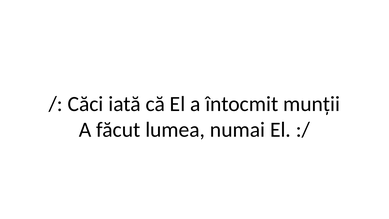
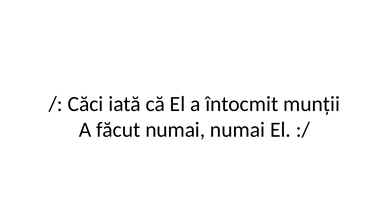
făcut lumea: lumea -> numai
